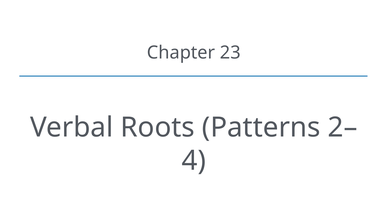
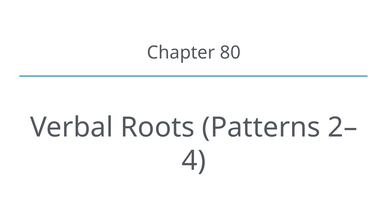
23: 23 -> 80
